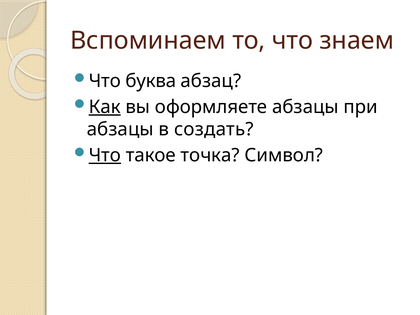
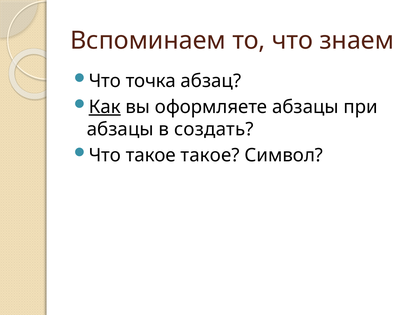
буква: буква -> точка
Что at (105, 155) underline: present -> none
такое точка: точка -> такое
